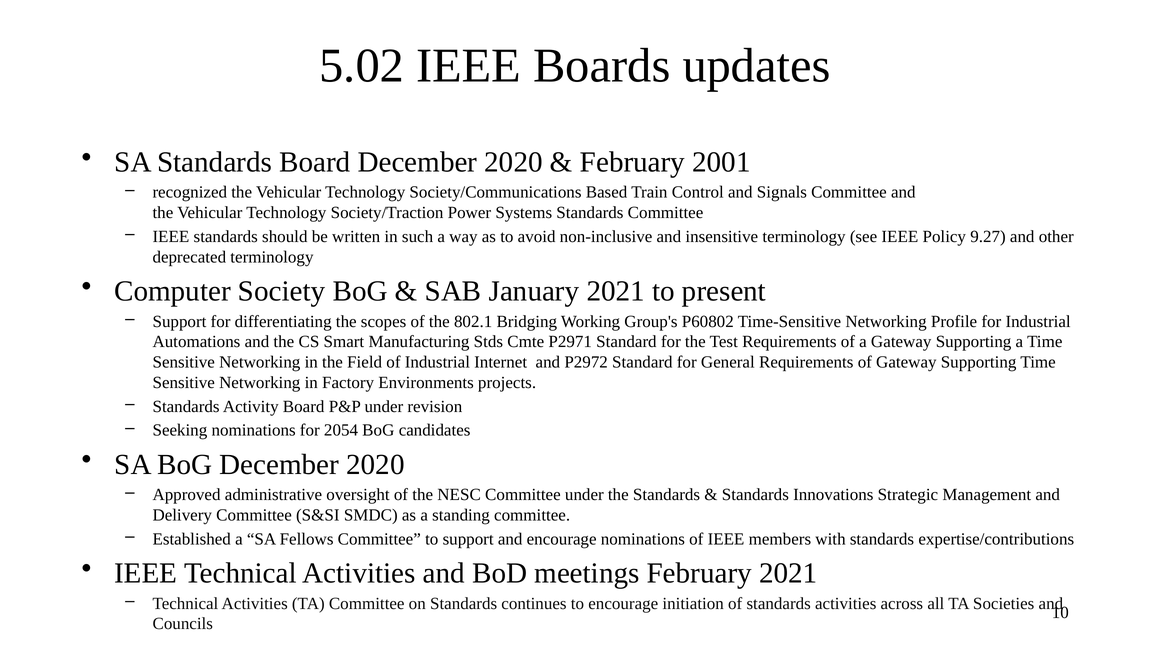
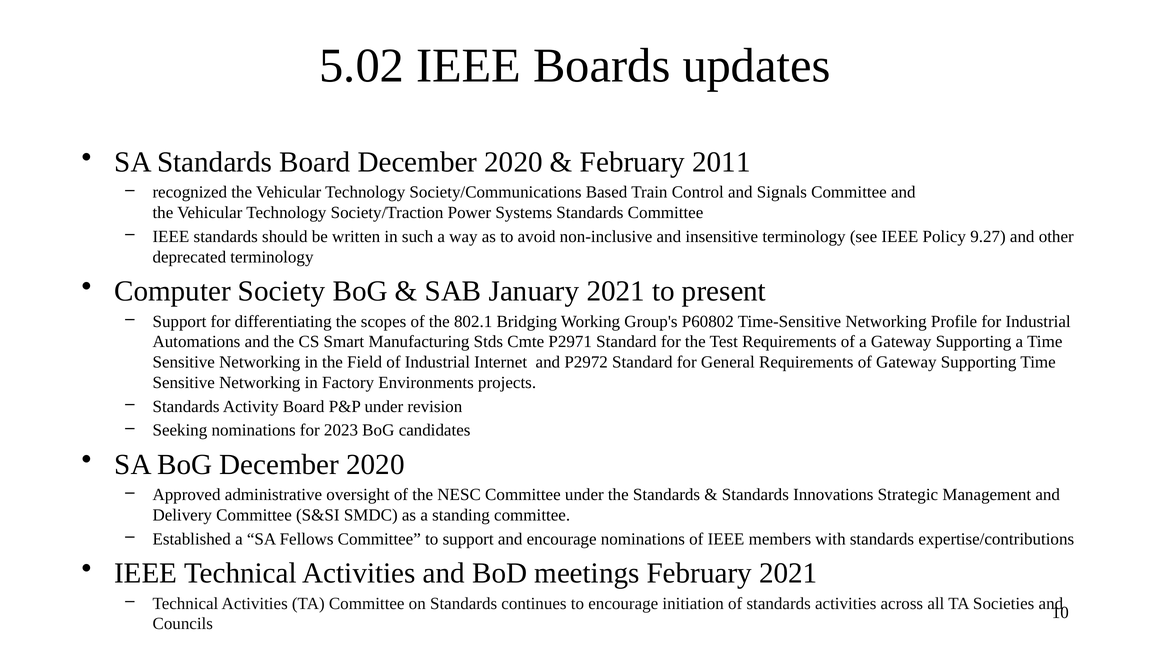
2001: 2001 -> 2011
2054: 2054 -> 2023
